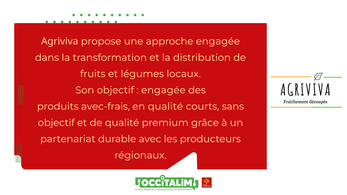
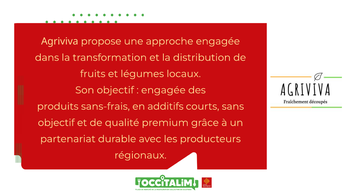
avec-frais: avec-frais -> sans-frais
en qualité: qualité -> additifs
